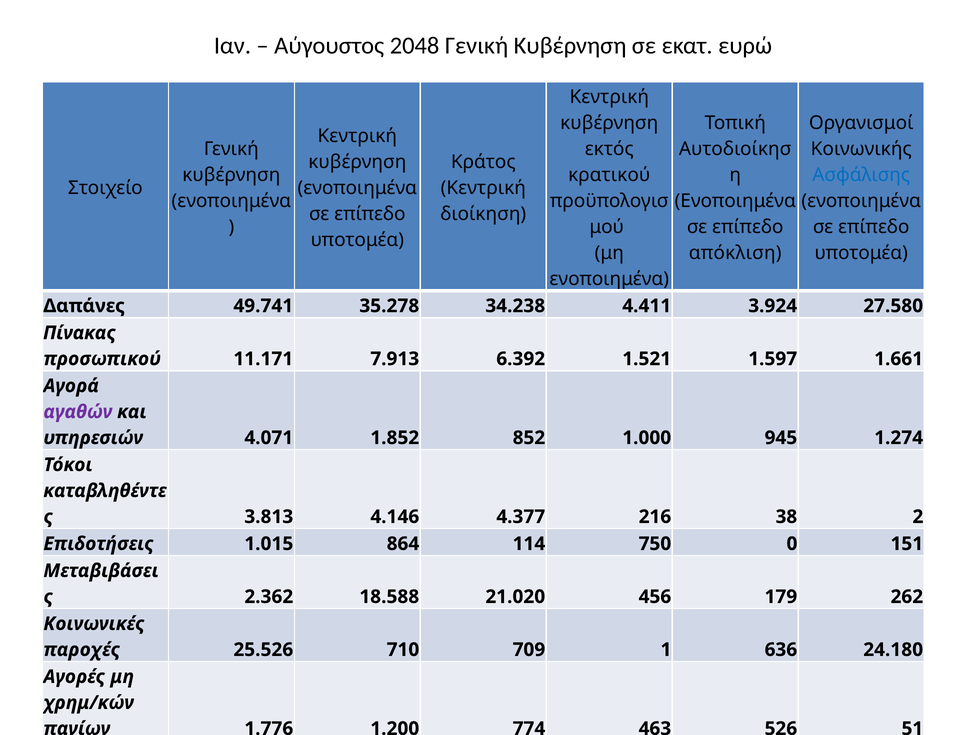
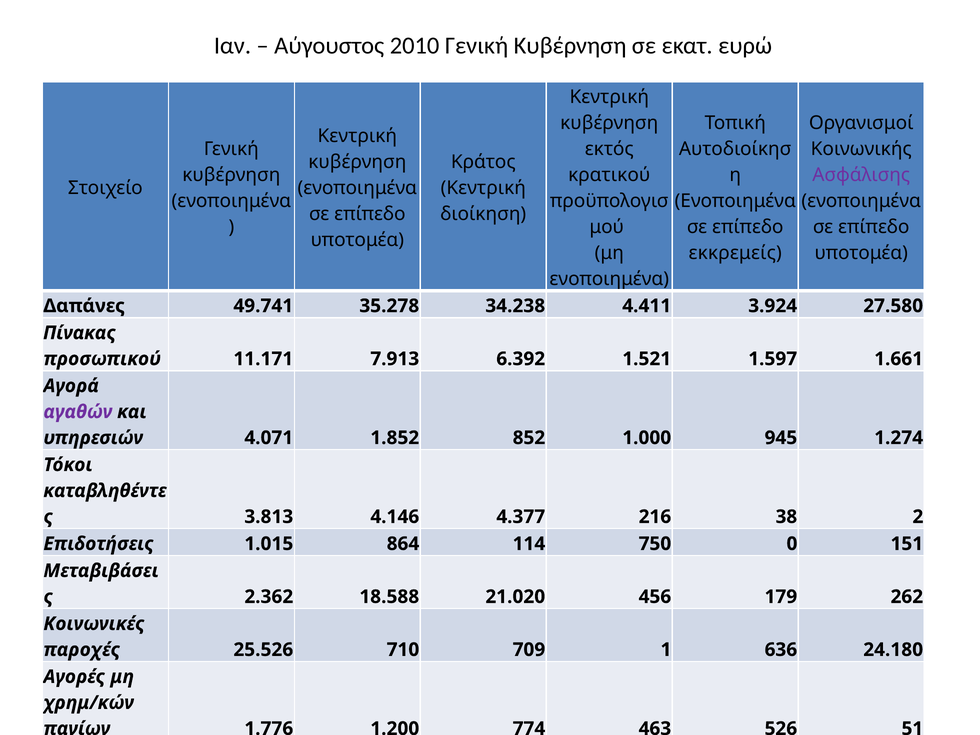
2048: 2048 -> 2010
Ασφάλισης colour: blue -> purple
απόκλιση: απόκλιση -> εκκρεμείς
